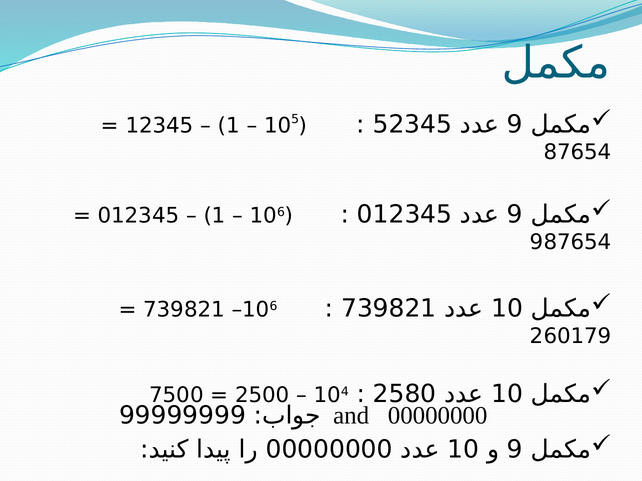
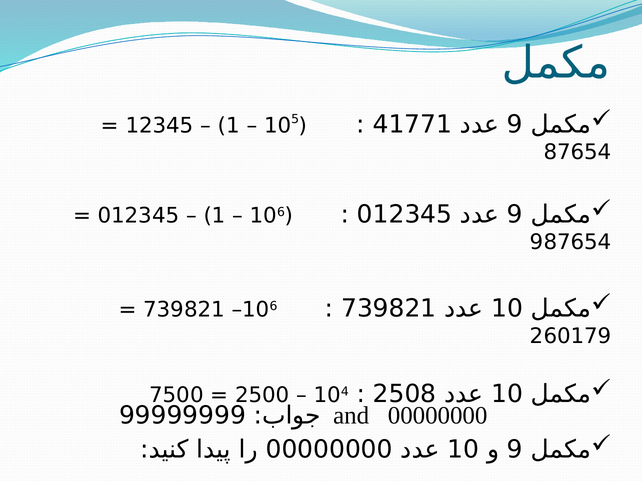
52345: 52345 -> 41771
2580: 2580 -> 2508
